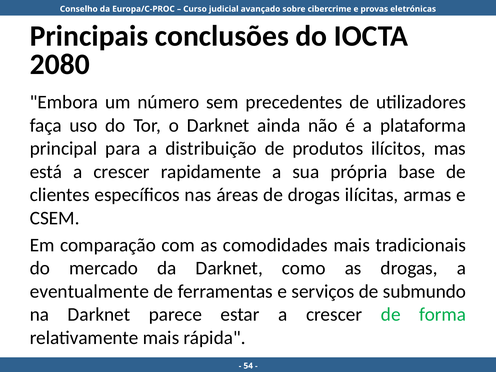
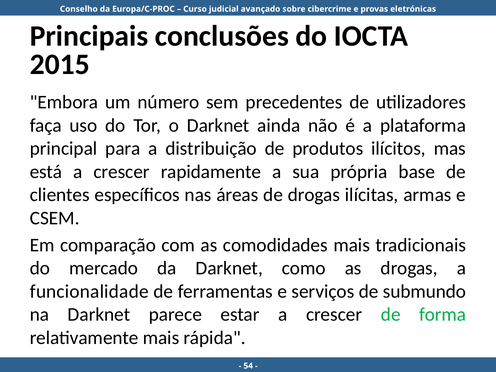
2080: 2080 -> 2015
eventualmente: eventualmente -> funcionalidade
